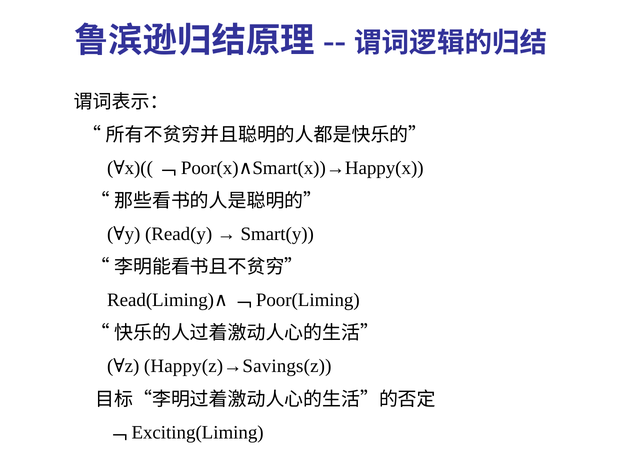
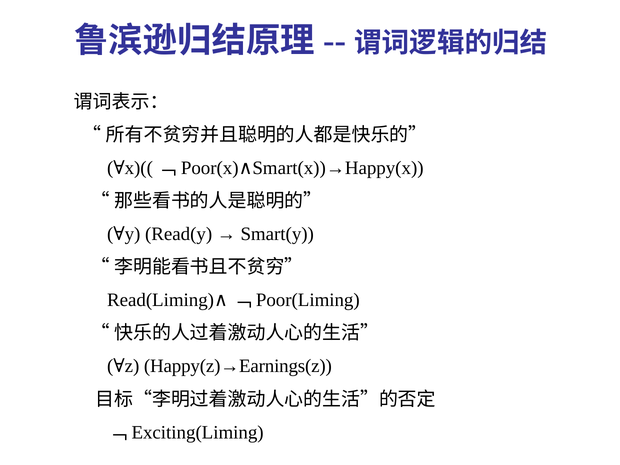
Happy(z)→Savings(z: Happy(z)→Savings(z -> Happy(z)→Earnings(z
